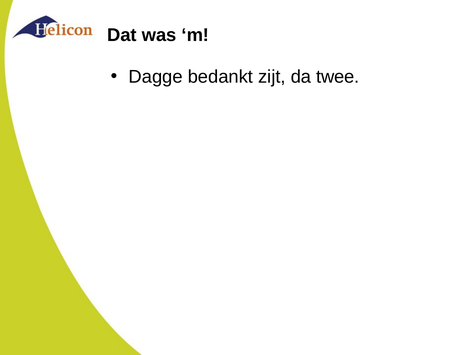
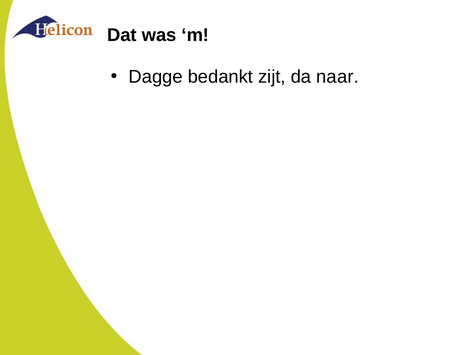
twee: twee -> naar
